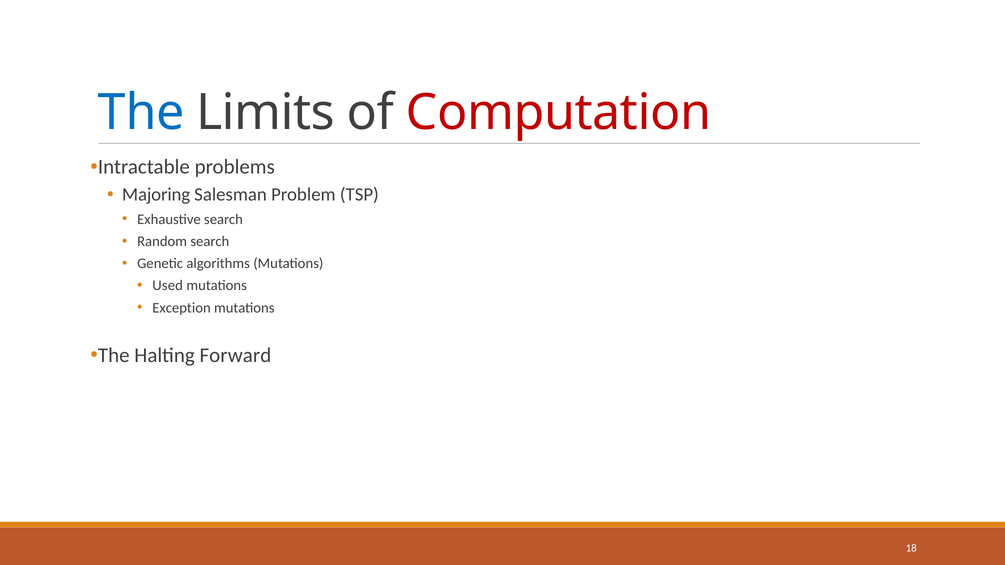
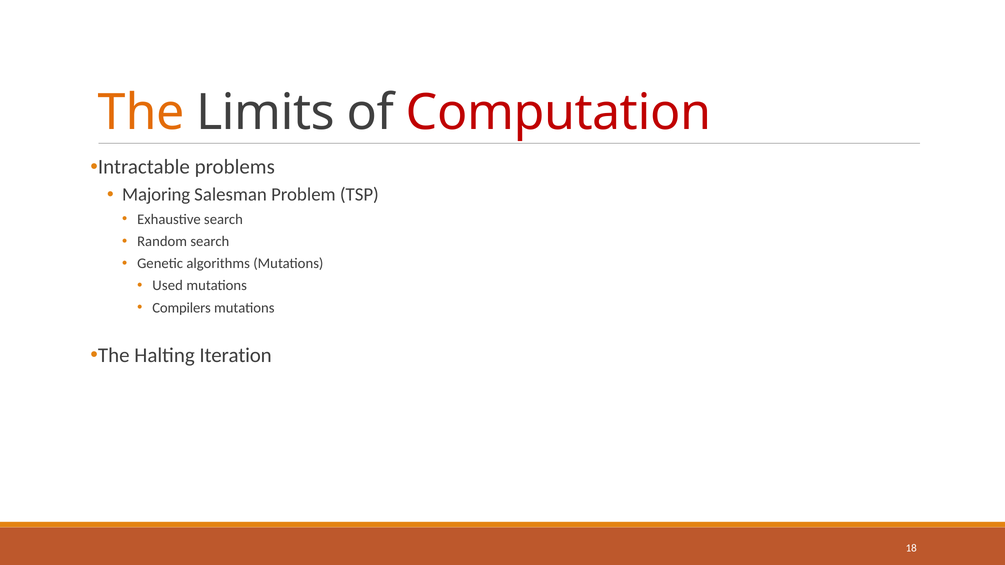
The at (141, 113) colour: blue -> orange
Exception: Exception -> Compilers
Forward: Forward -> Iteration
